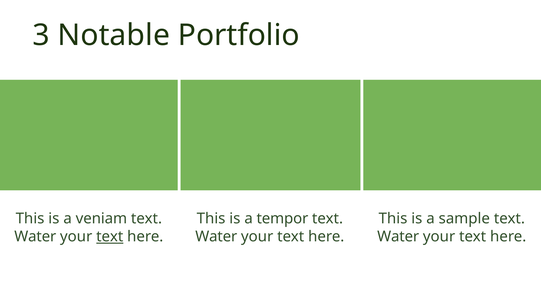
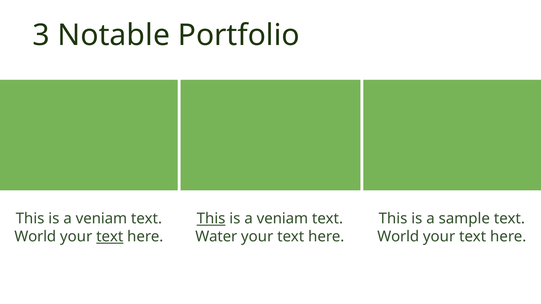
This at (211, 219) underline: none -> present
tempor at (282, 219): tempor -> veniam
Water at (35, 237): Water -> World
Water at (398, 237): Water -> World
